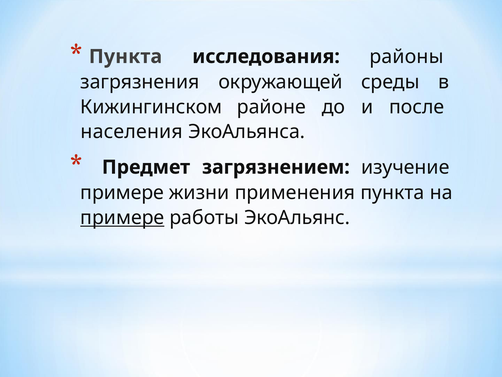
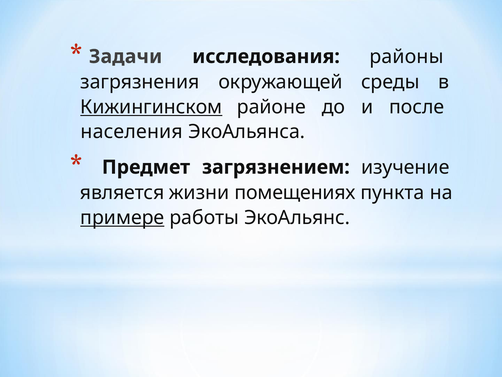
Пункта at (125, 56): Пункта -> Задачи
Кижингинском underline: none -> present
примере at (122, 192): примере -> является
применения: применения -> помещениях
